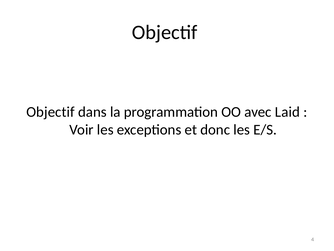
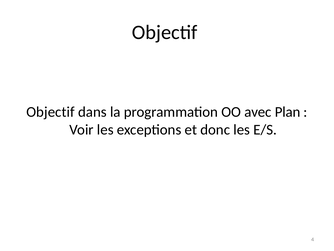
Laid: Laid -> Plan
